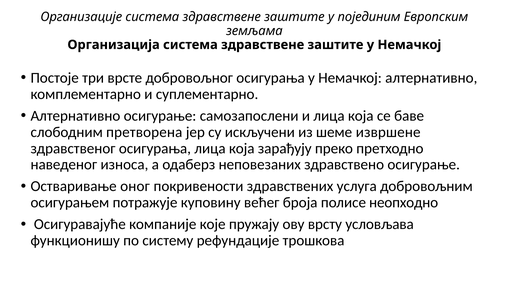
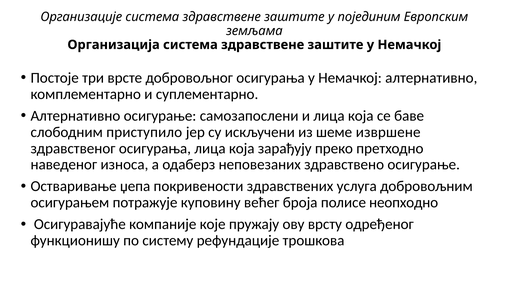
претворена: претворена -> приступило
оног: оног -> џепа
условљава: условљава -> одређеног
